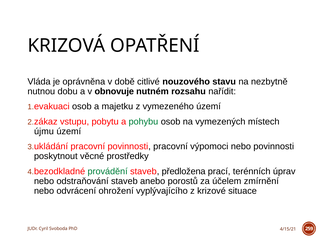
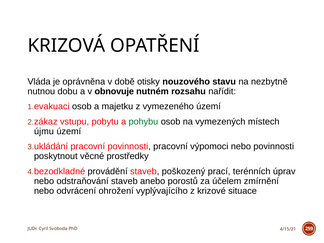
citlivé: citlivé -> otisky
provádění colour: green -> black
předložena: předložena -> poškozený
